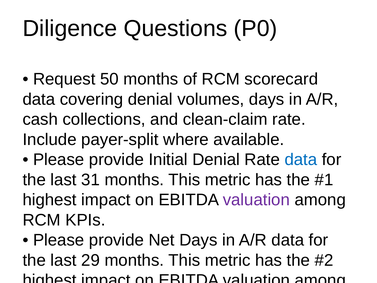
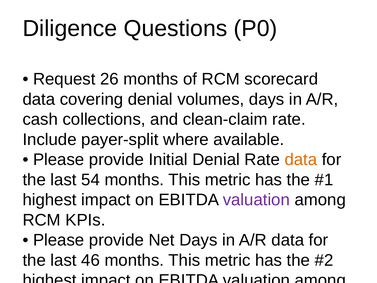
50: 50 -> 26
data at (301, 160) colour: blue -> orange
31: 31 -> 54
29: 29 -> 46
